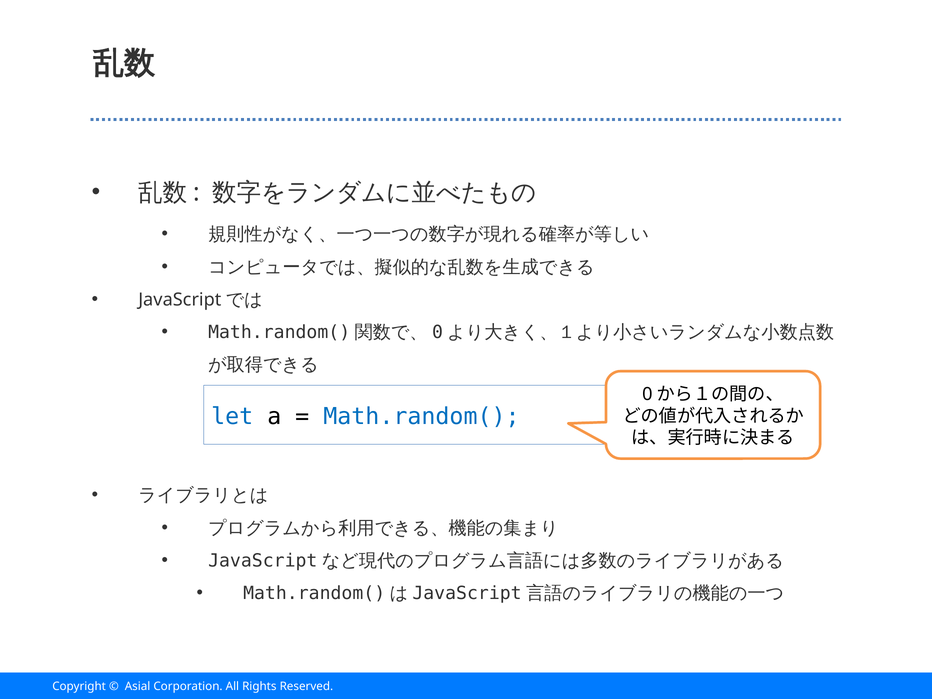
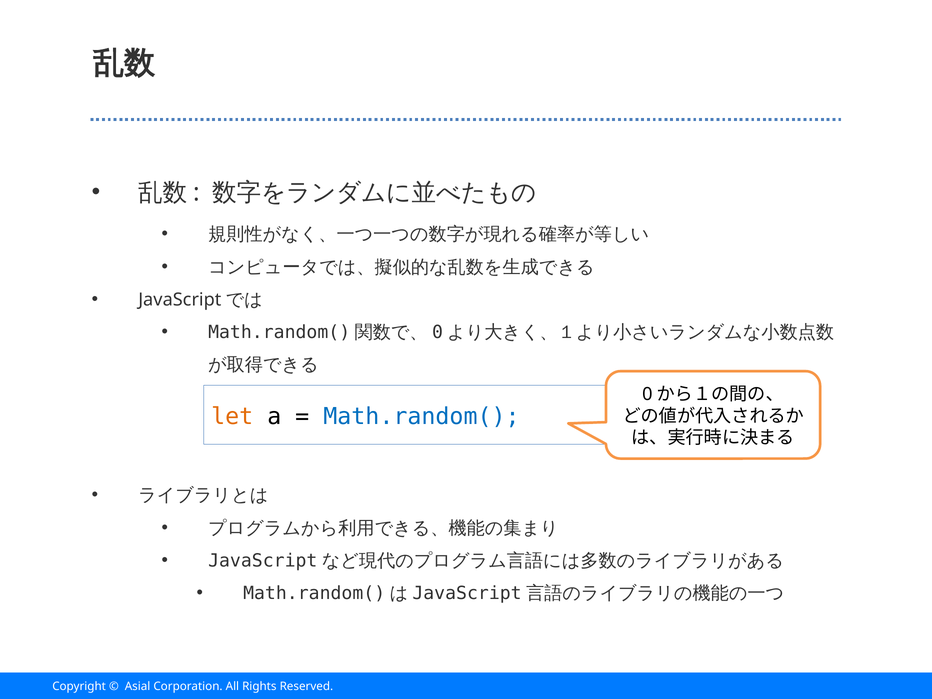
let colour: blue -> orange
